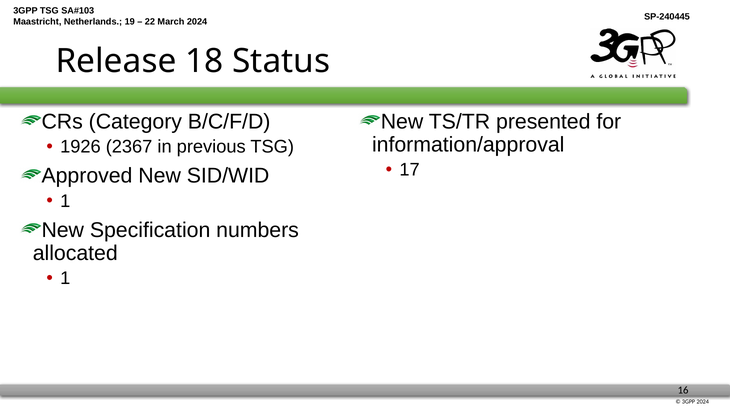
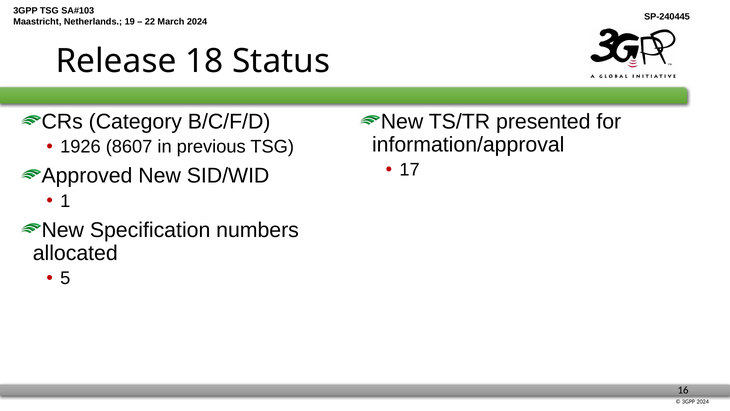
2367: 2367 -> 8607
1 at (65, 278): 1 -> 5
